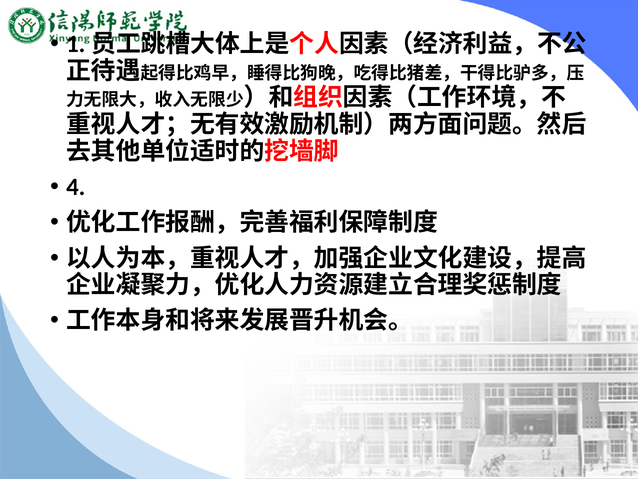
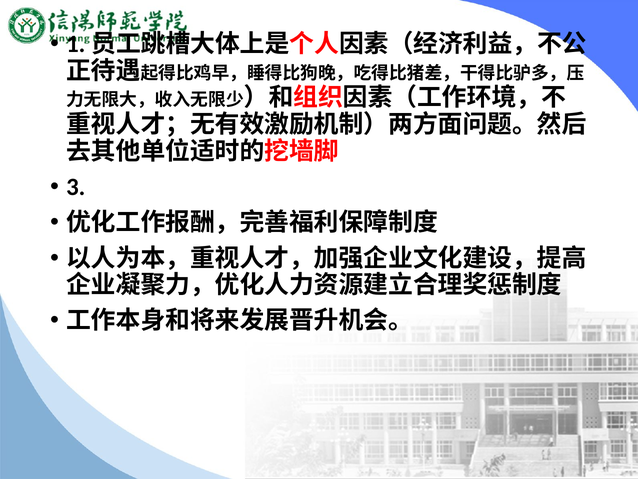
4: 4 -> 3
